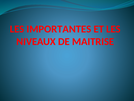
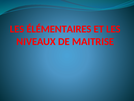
IMPORTANTES: IMPORTANTES -> ÉLÉMENTAIRES
